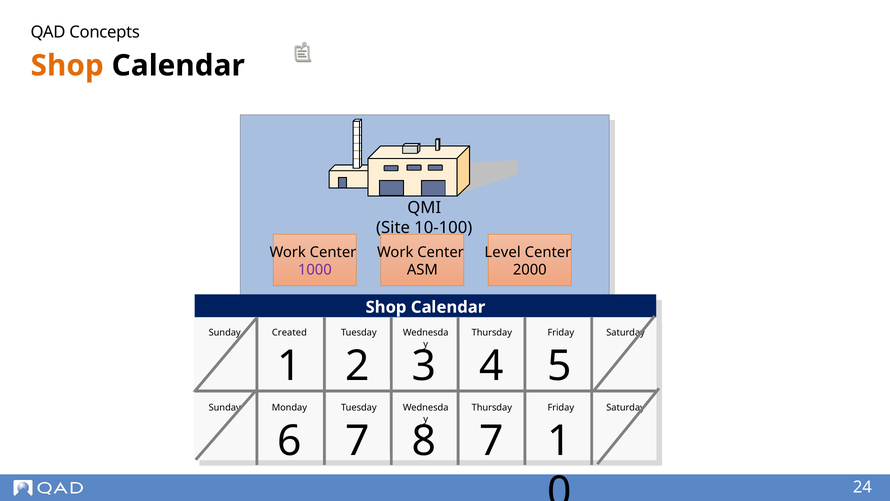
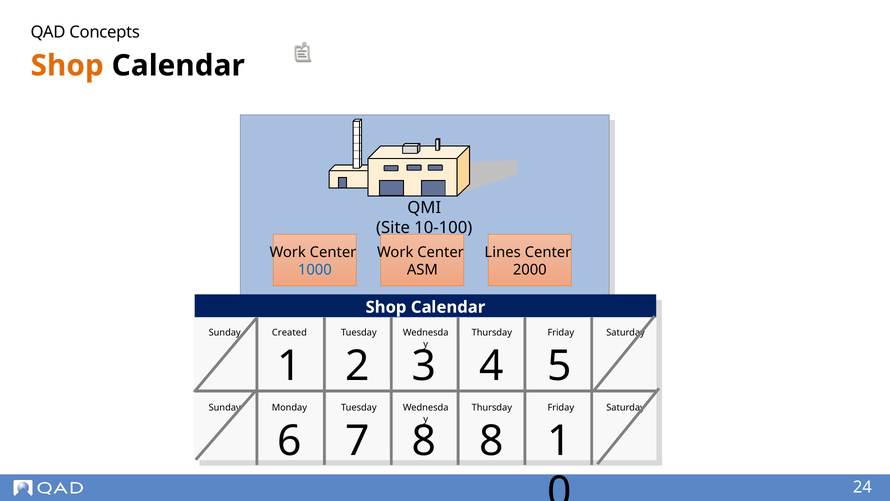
Level: Level -> Lines
1000 colour: purple -> blue
8 7: 7 -> 8
